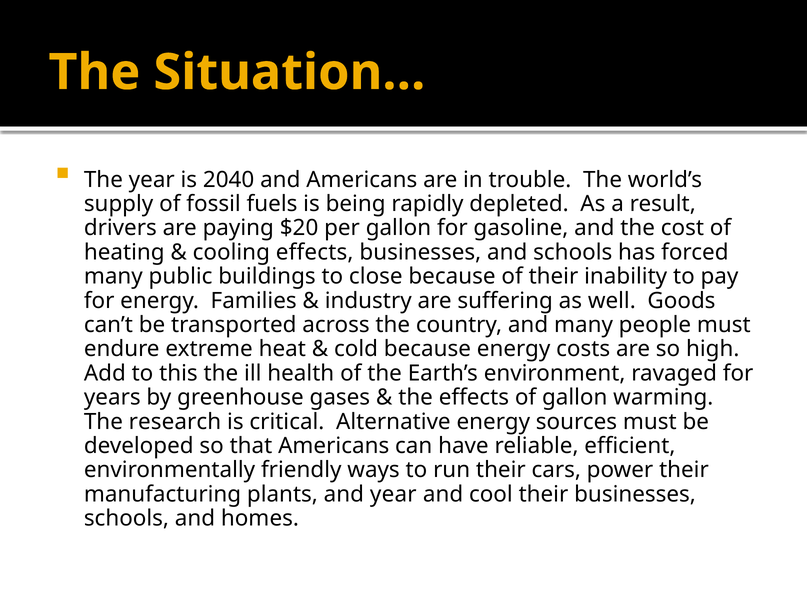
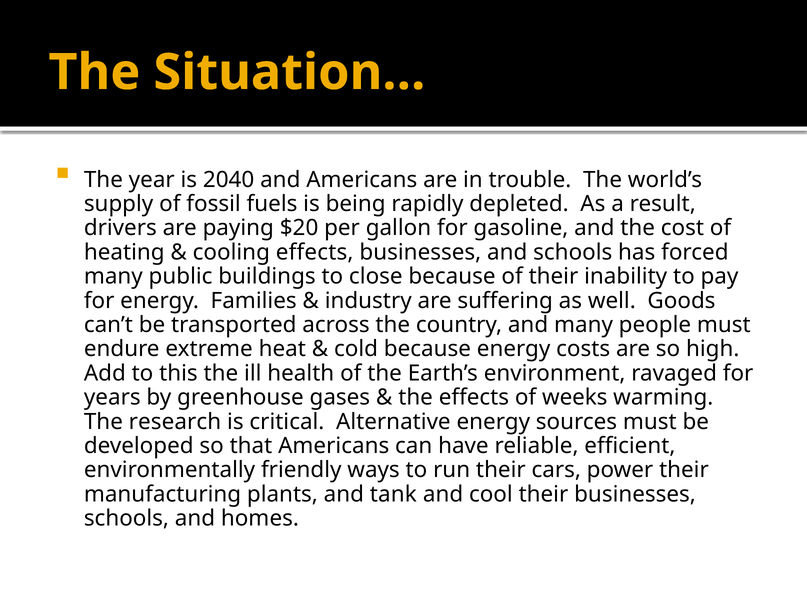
of gallon: gallon -> weeks
and year: year -> tank
